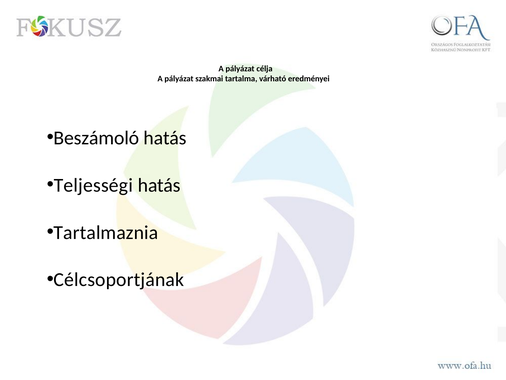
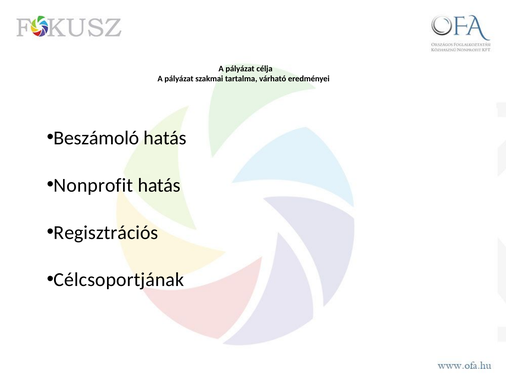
Teljességi: Teljességi -> Nonprofit
Tartalmaznia: Tartalmaznia -> Regisztrációs
